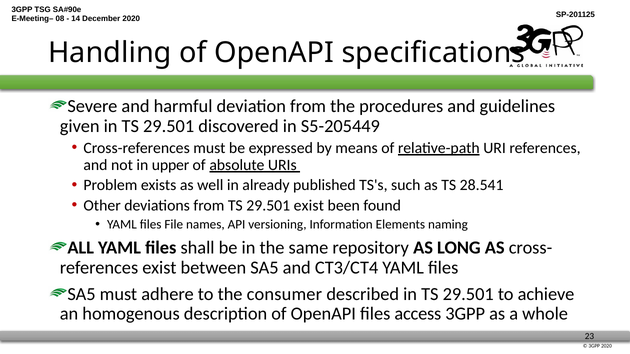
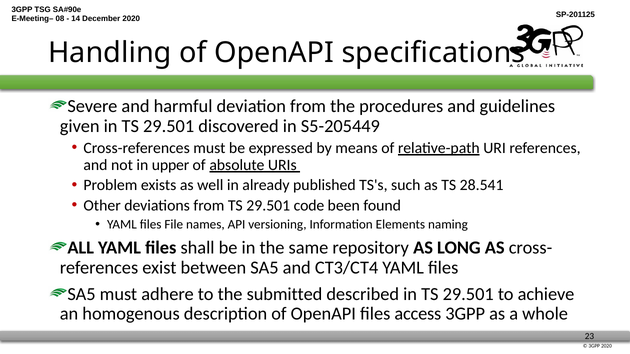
29.501 exist: exist -> code
consumer: consumer -> submitted
